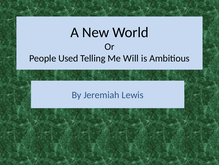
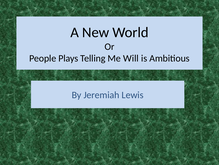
Used: Used -> Plays
